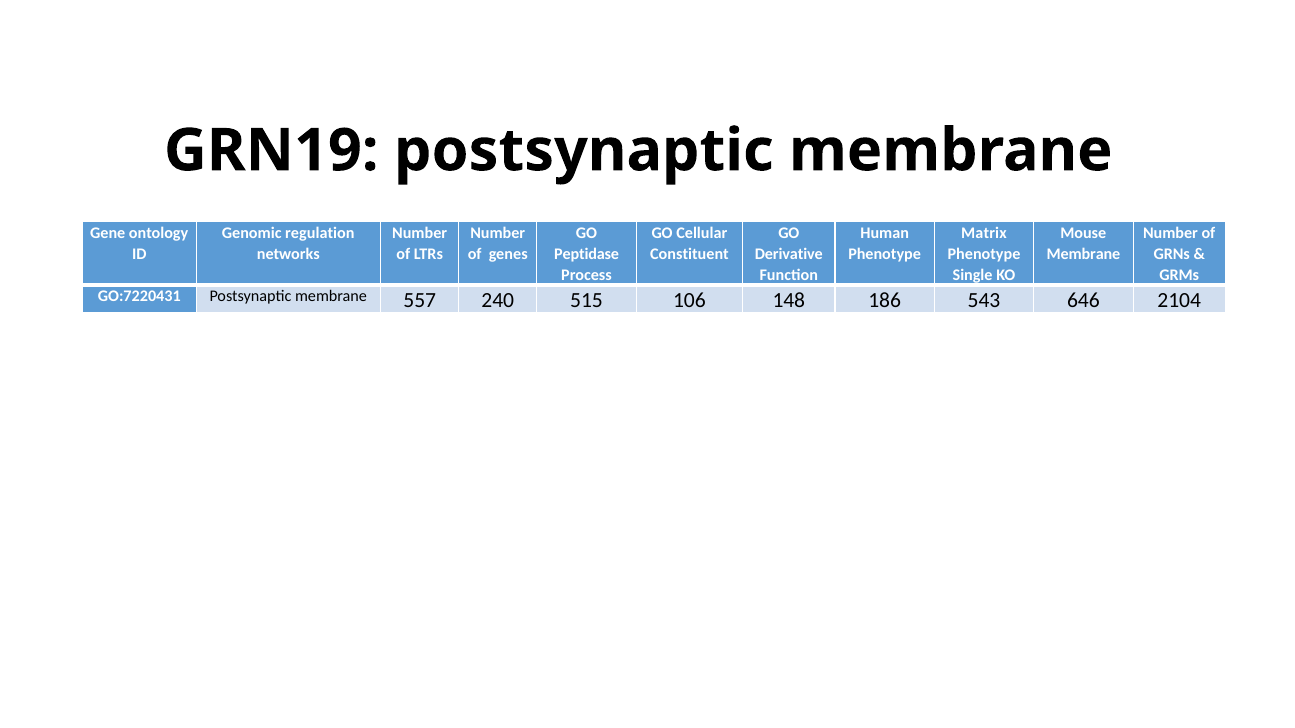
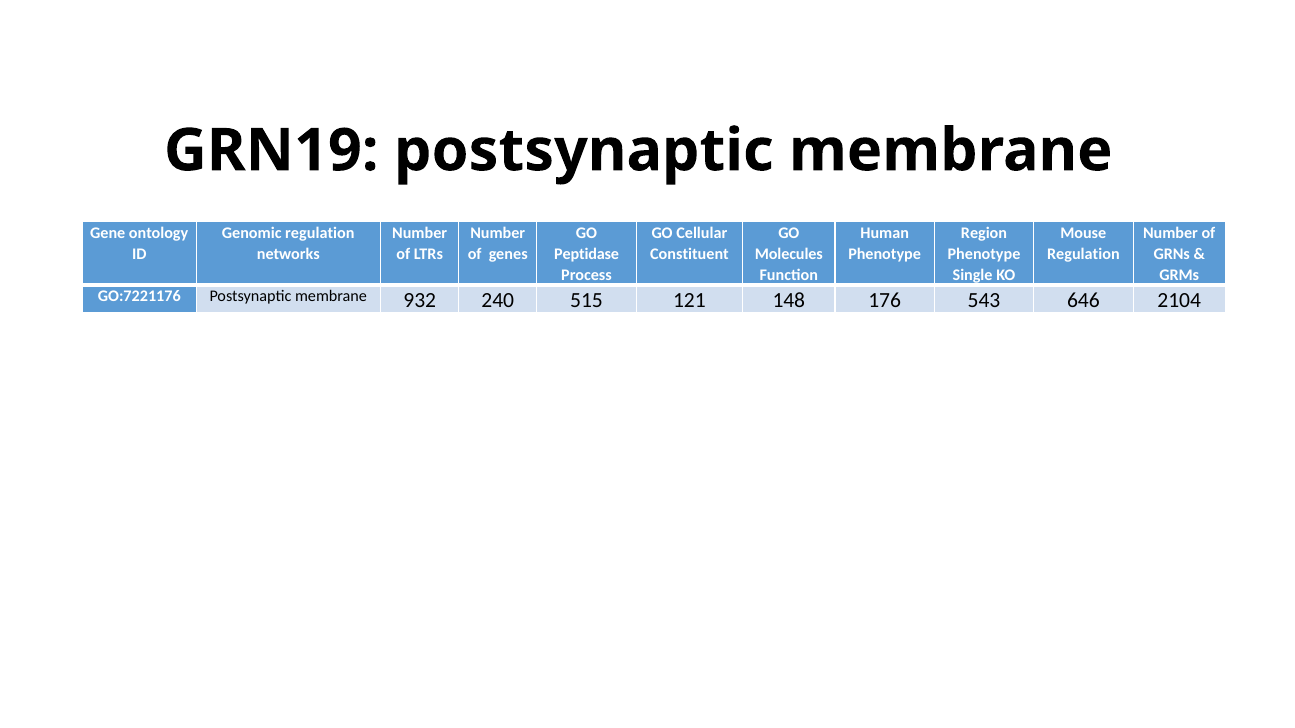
Matrix: Matrix -> Region
Derivative: Derivative -> Molecules
Membrane at (1083, 254): Membrane -> Regulation
GO:7220431: GO:7220431 -> GO:7221176
557: 557 -> 932
106: 106 -> 121
186: 186 -> 176
